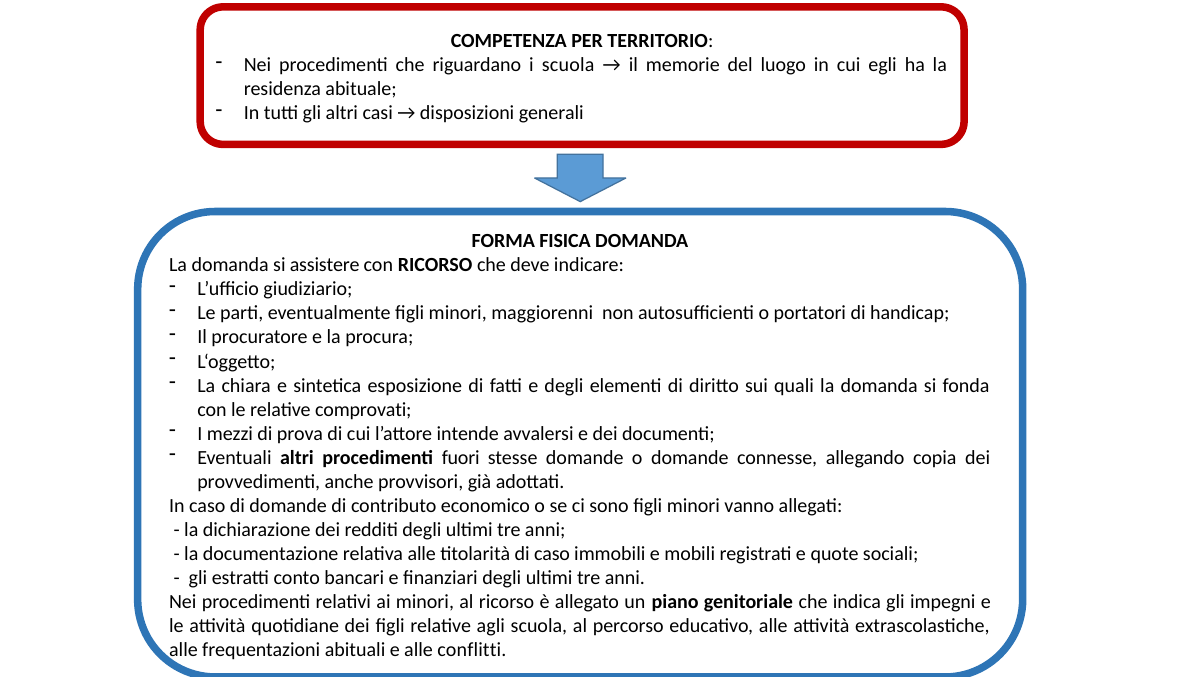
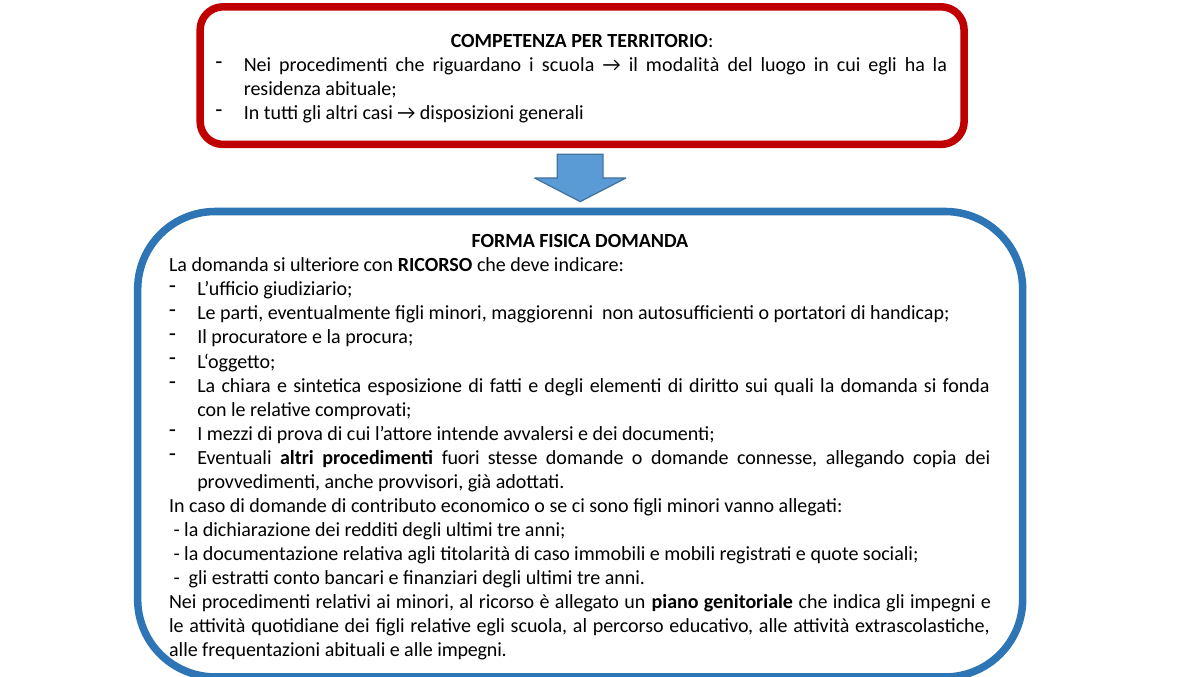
memorie: memorie -> modalità
assistere: assistere -> ulteriore
relativa alle: alle -> agli
relative agli: agli -> egli
alle conflitti: conflitti -> impegni
